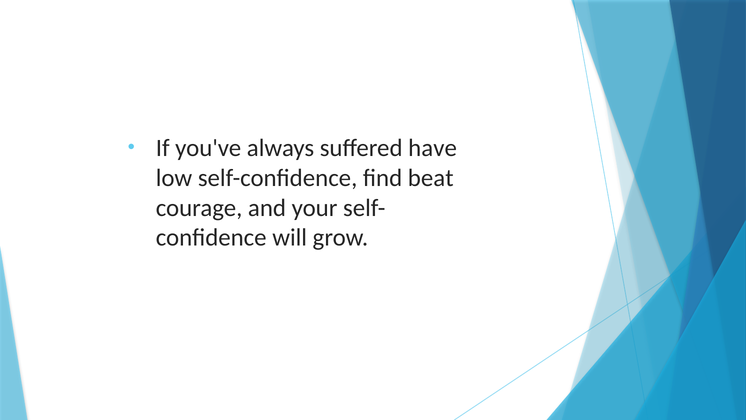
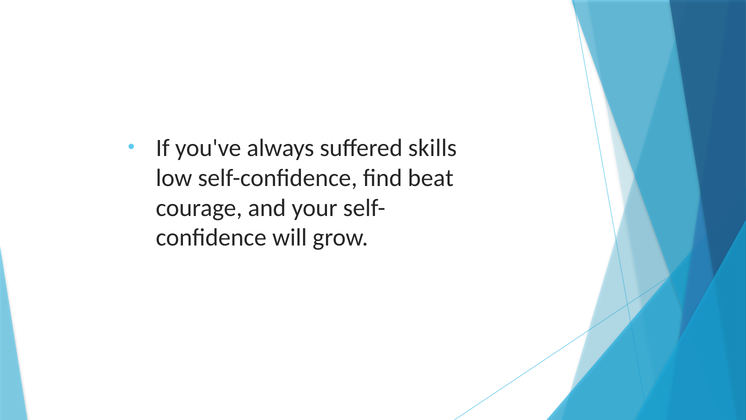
have: have -> skills
